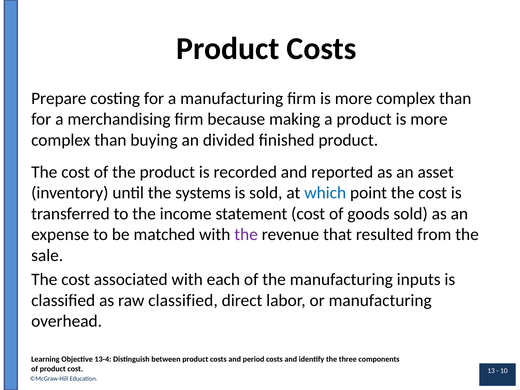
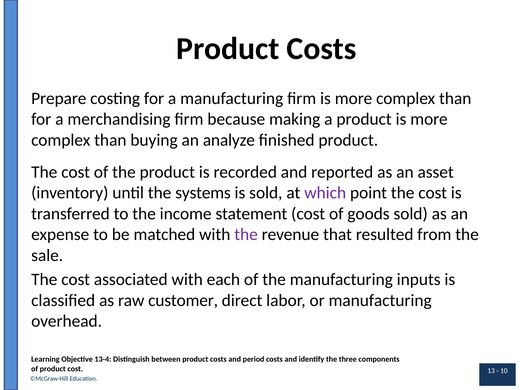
divided: divided -> analyze
which colour: blue -> purple
raw classified: classified -> customer
